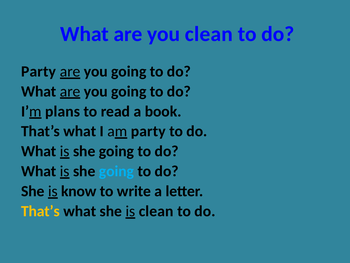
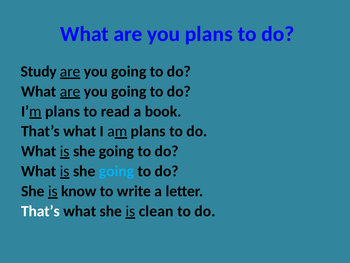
you clean: clean -> plans
Party at (39, 71): Party -> Study
party at (148, 131): party -> plans
That’s at (40, 211) colour: yellow -> white
